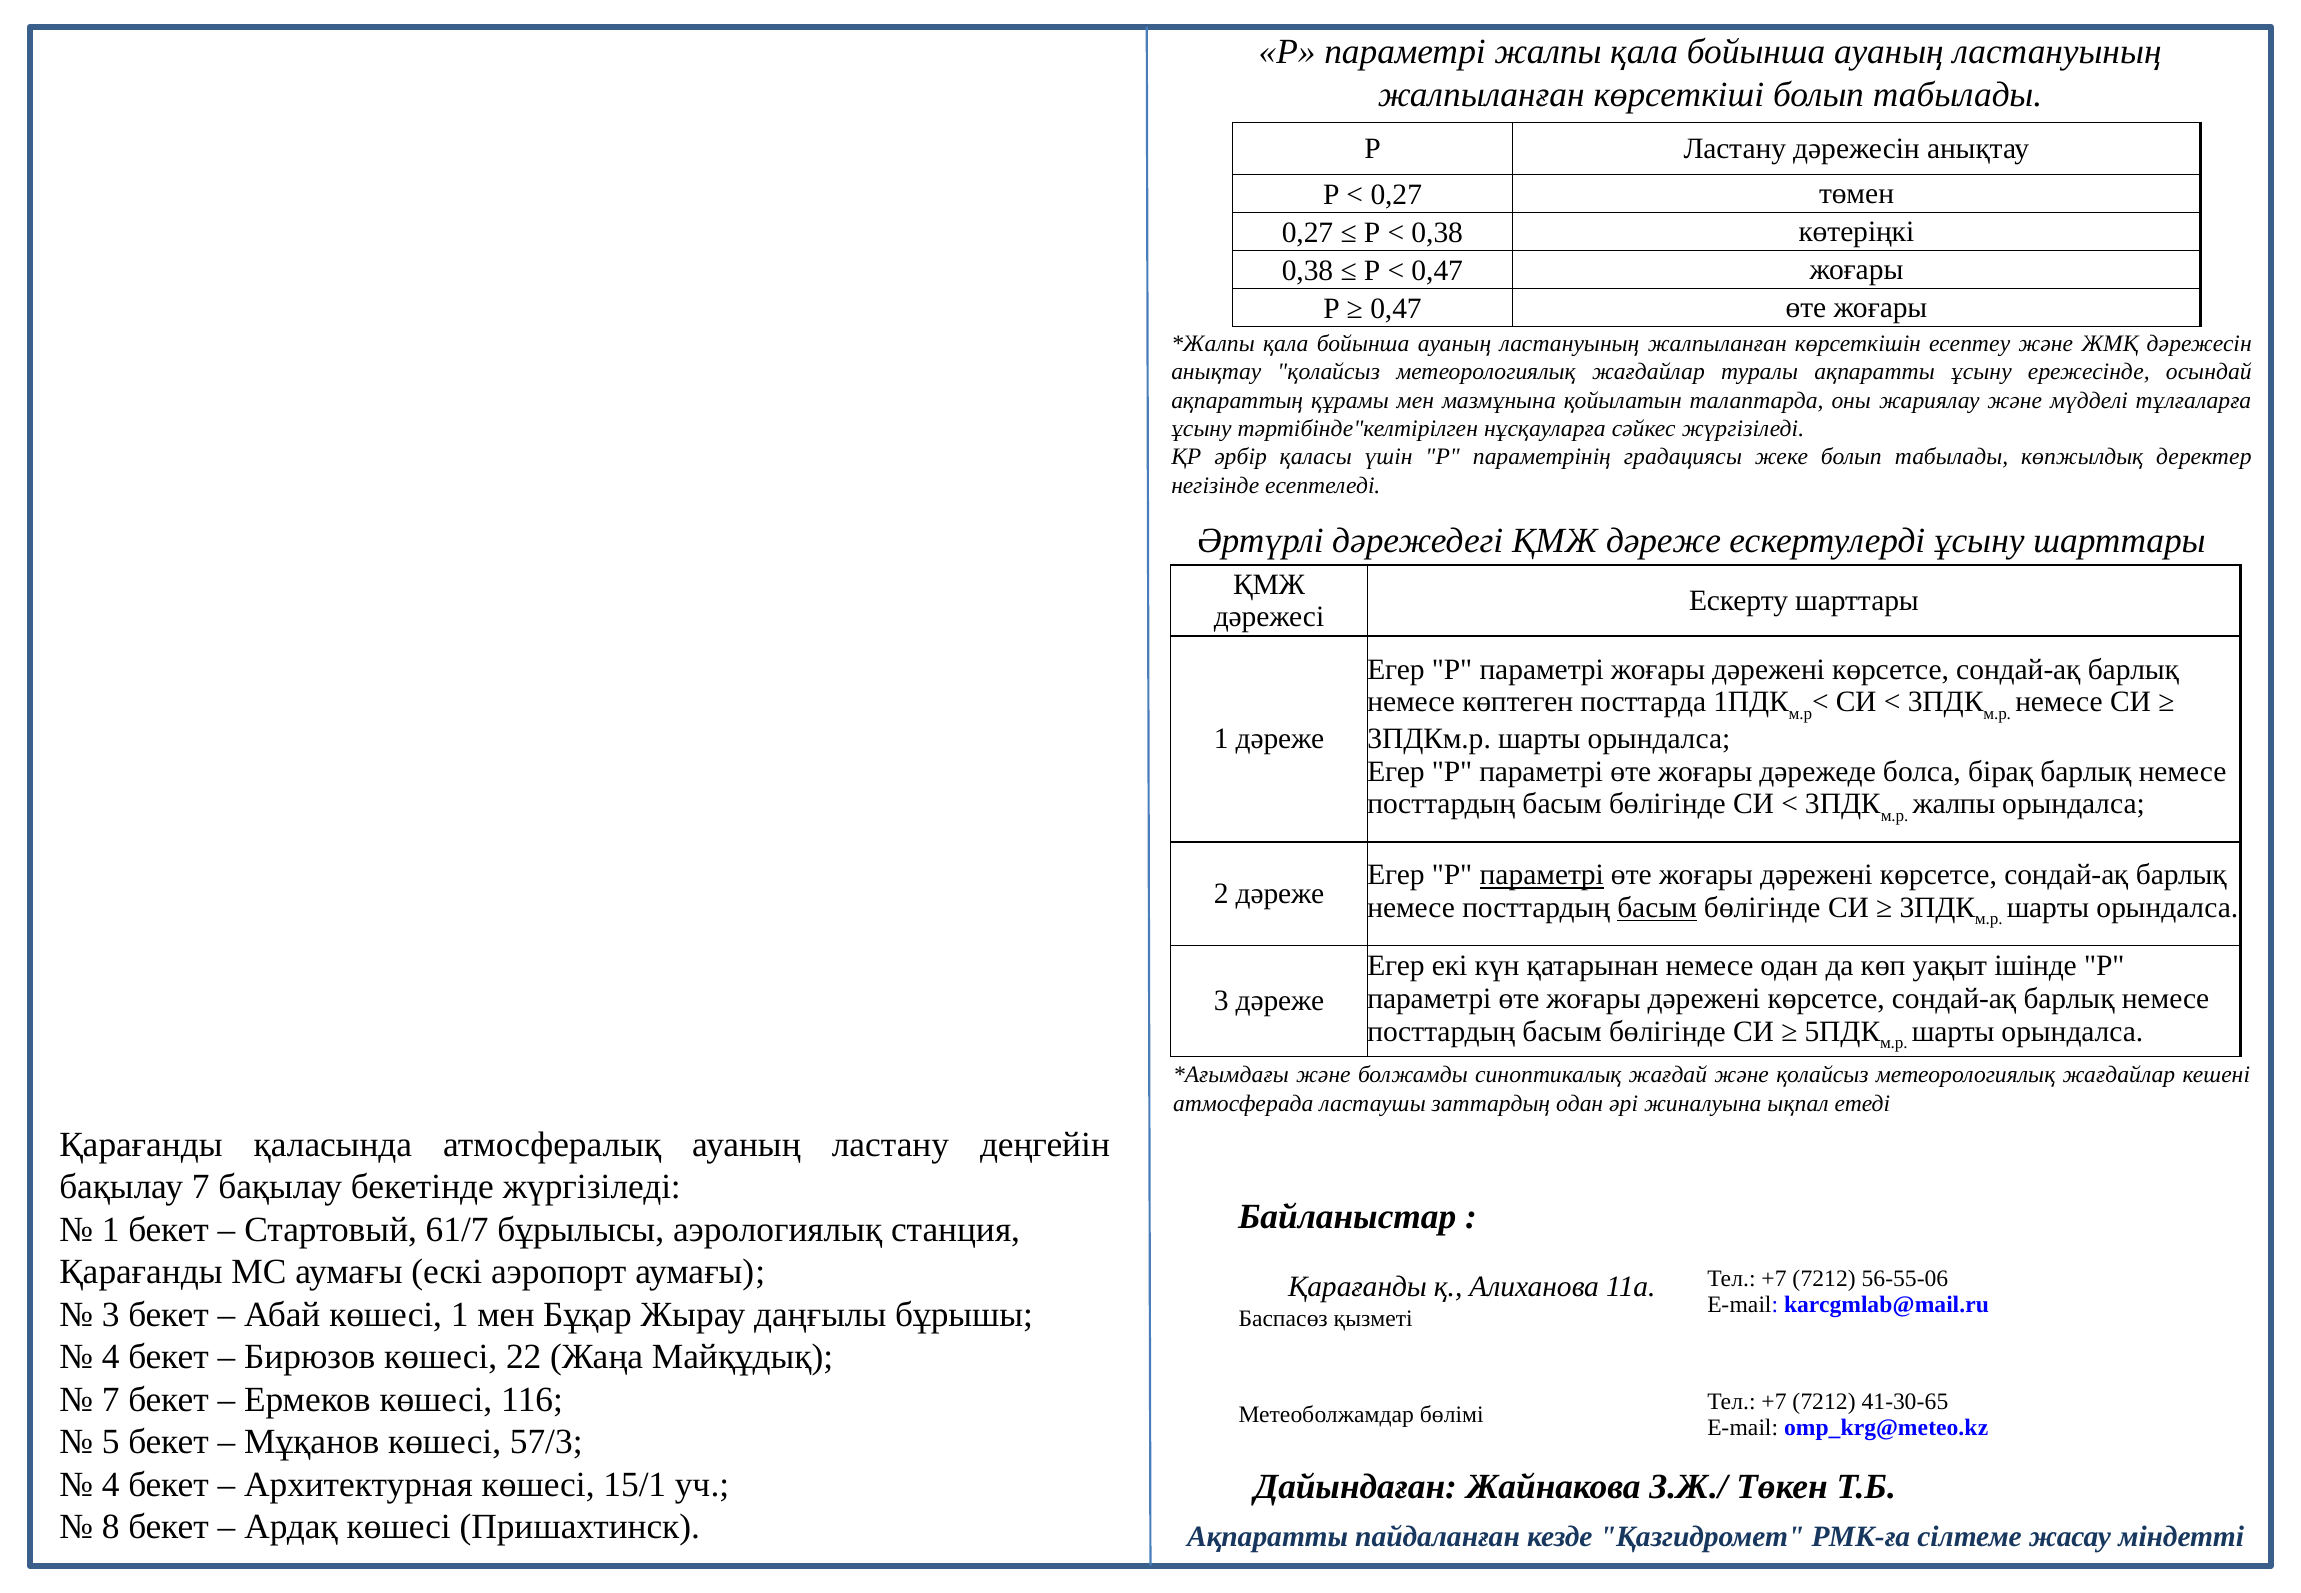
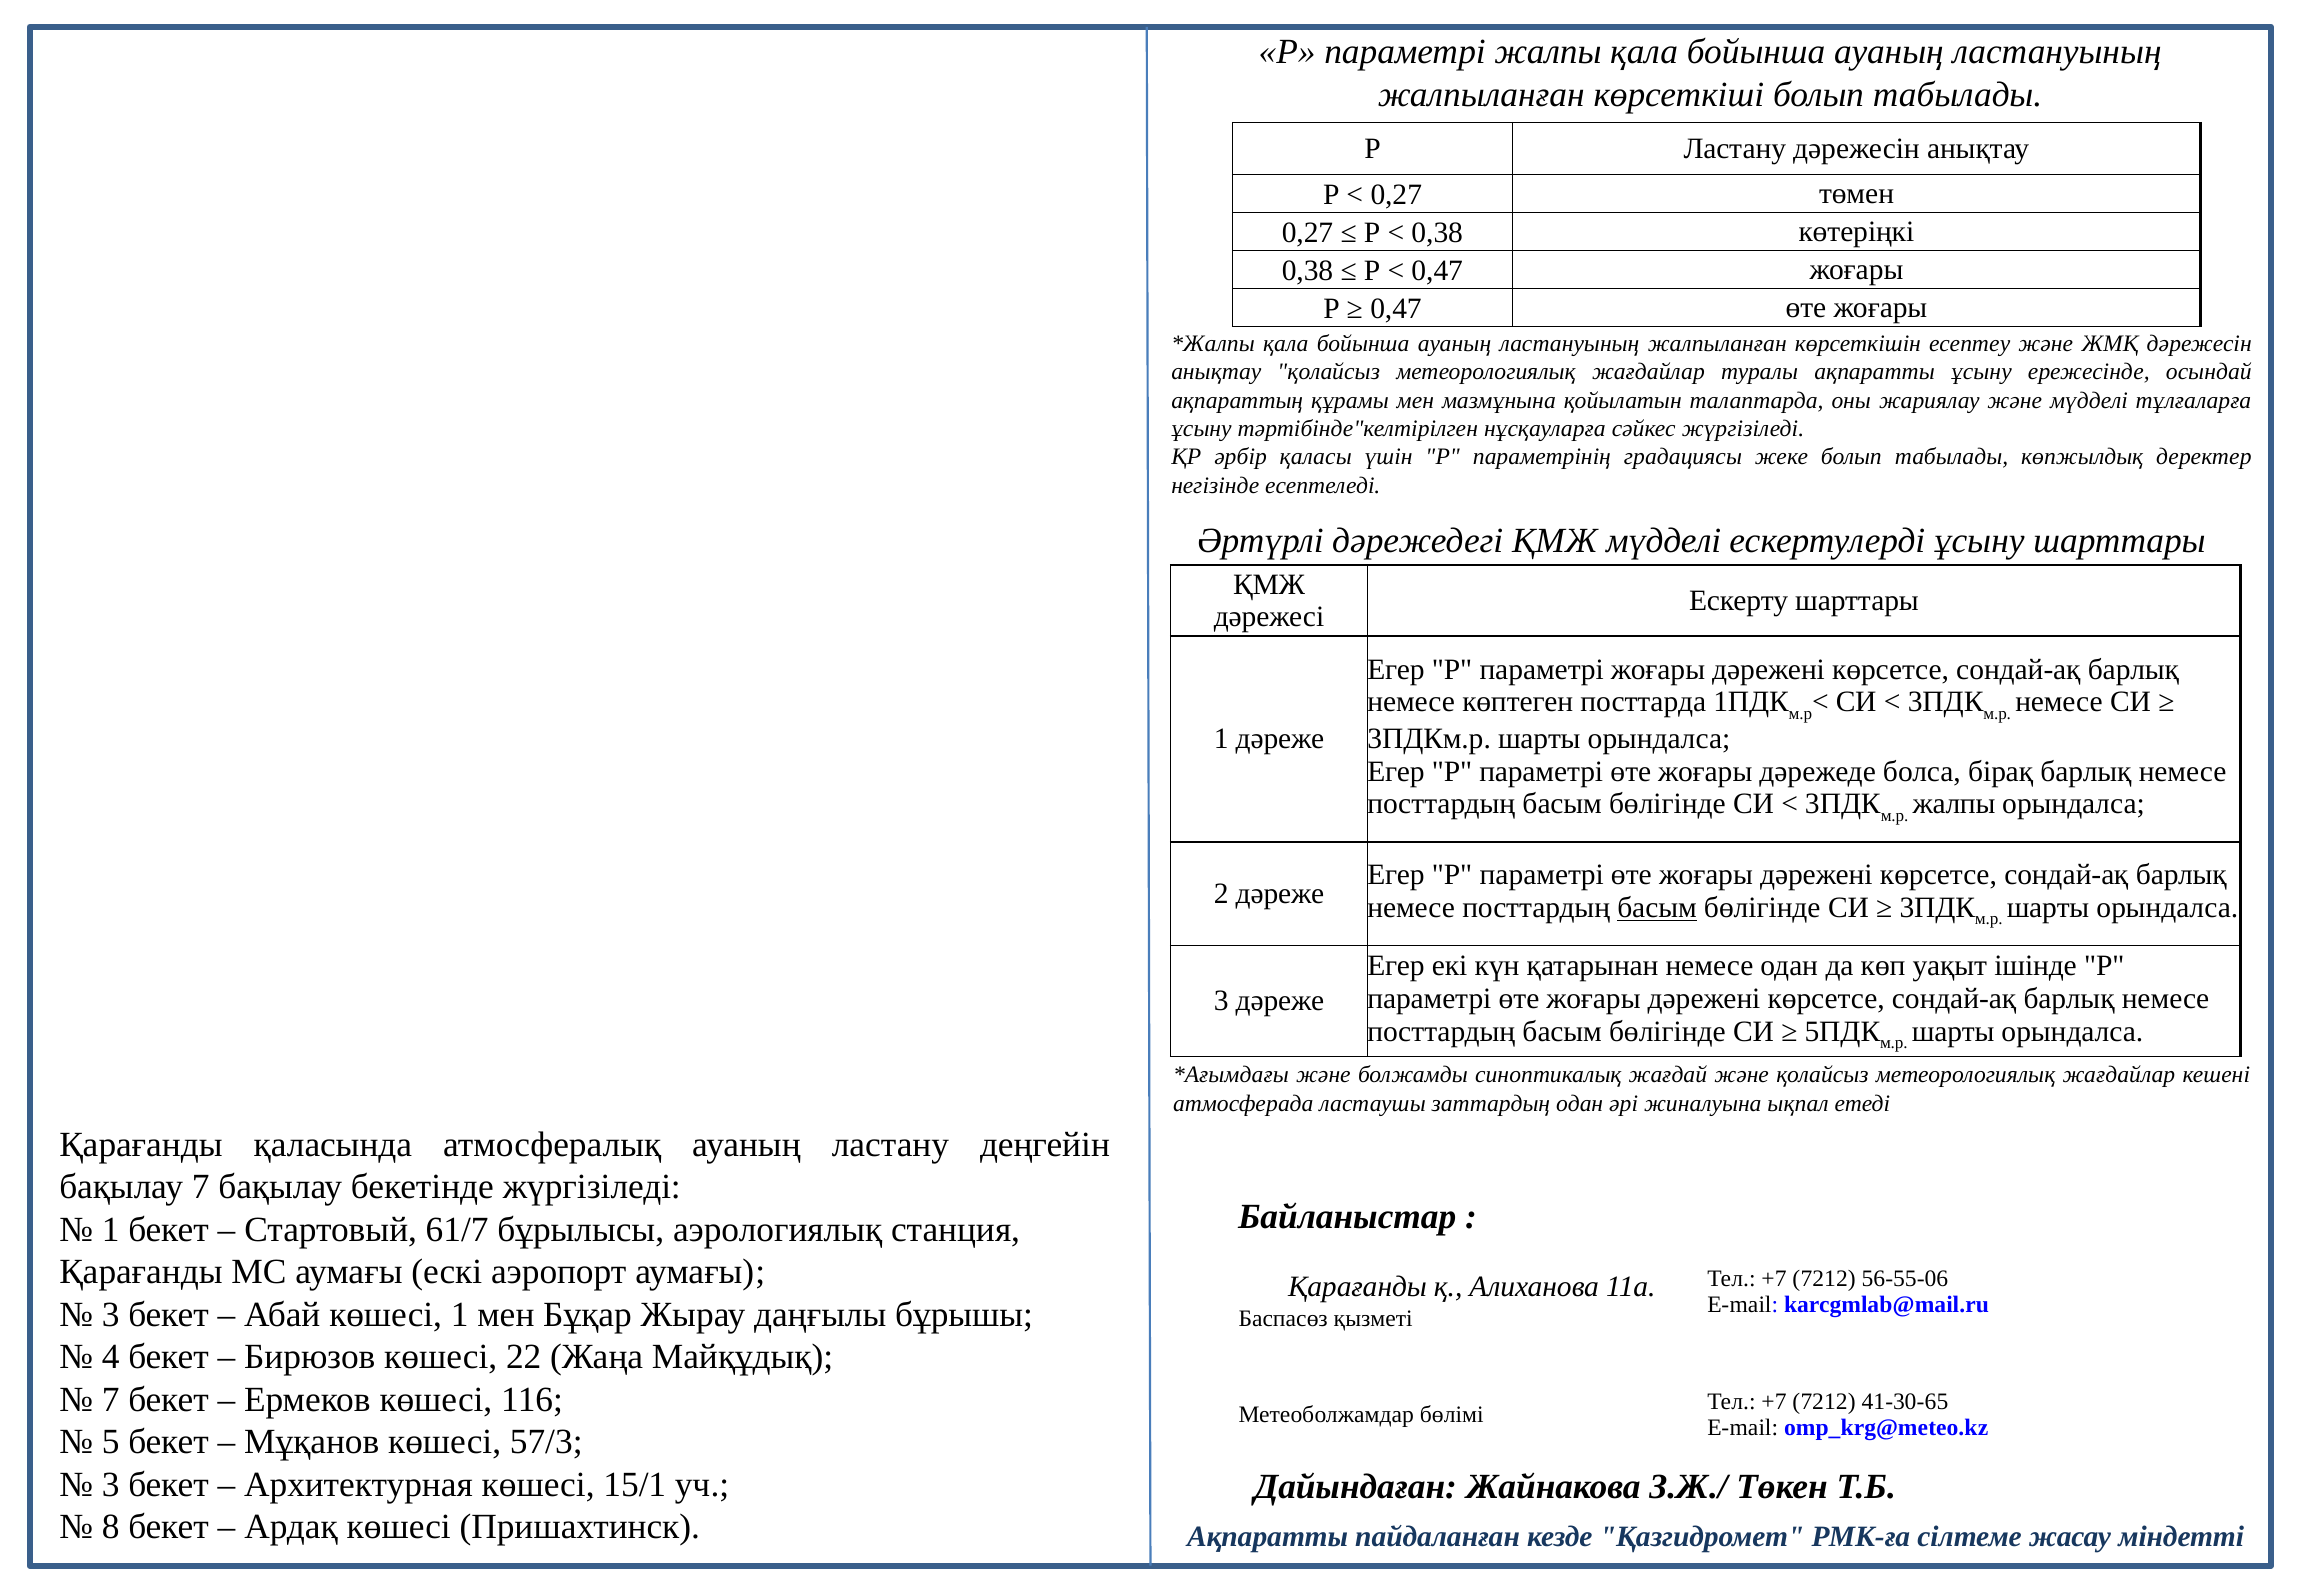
ҚМЖ дәреже: дәреже -> мүдделі
параметрі at (1542, 875) underline: present -> none
4 at (111, 1485): 4 -> 3
